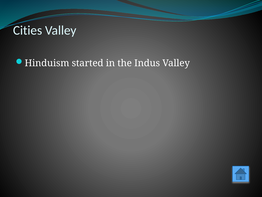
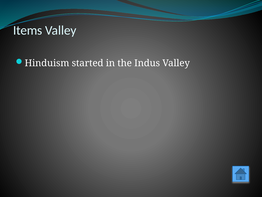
Cities: Cities -> Items
